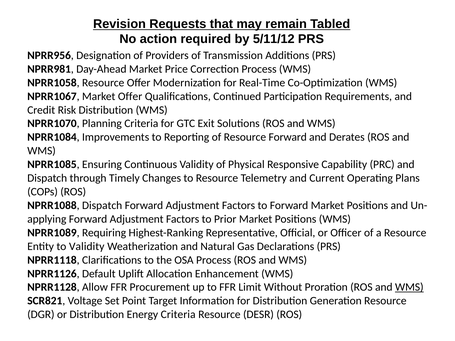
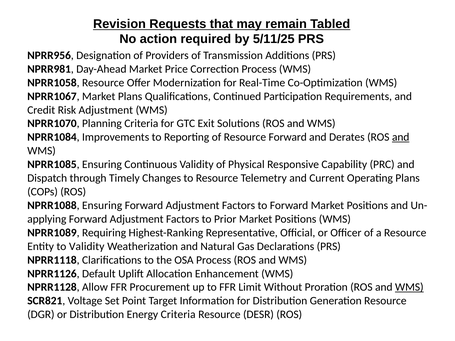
5/11/12: 5/11/12 -> 5/11/25
Market Offer: Offer -> Plans
Risk Distribution: Distribution -> Adjustment
and at (401, 137) underline: none -> present
NPRR1088 Dispatch: Dispatch -> Ensuring
